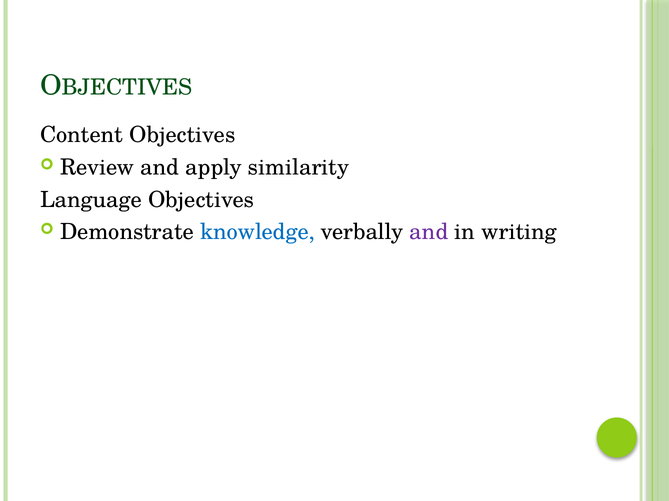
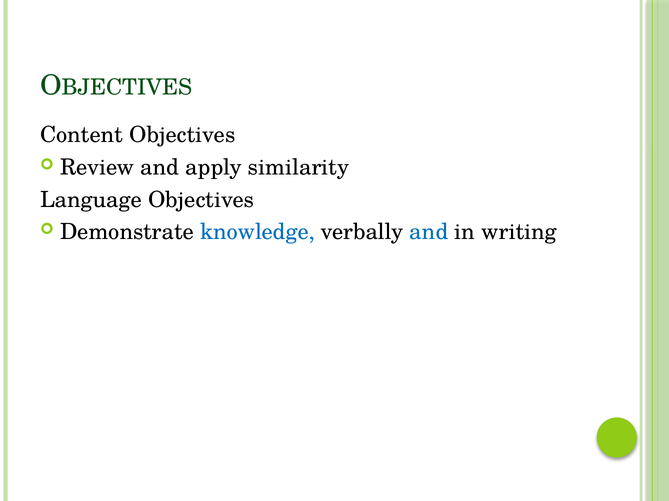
and at (429, 232) colour: purple -> blue
